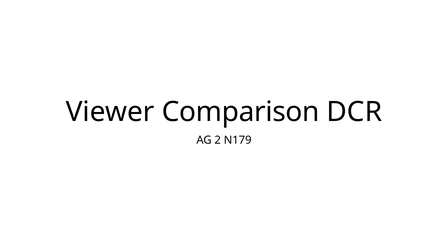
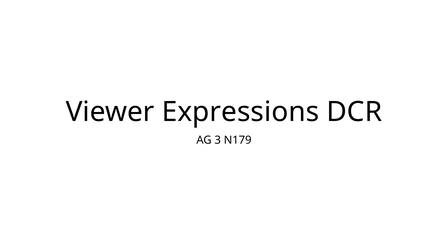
Comparison: Comparison -> Expressions
2: 2 -> 3
